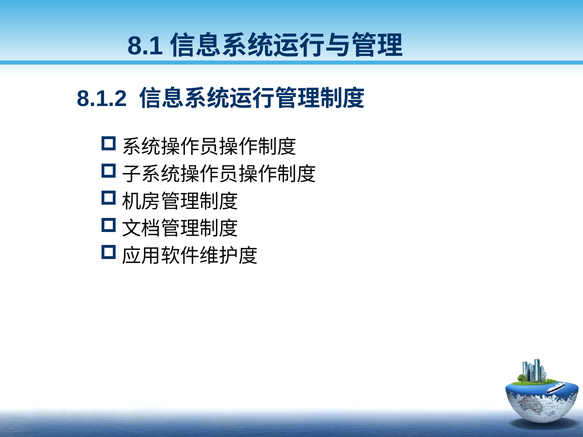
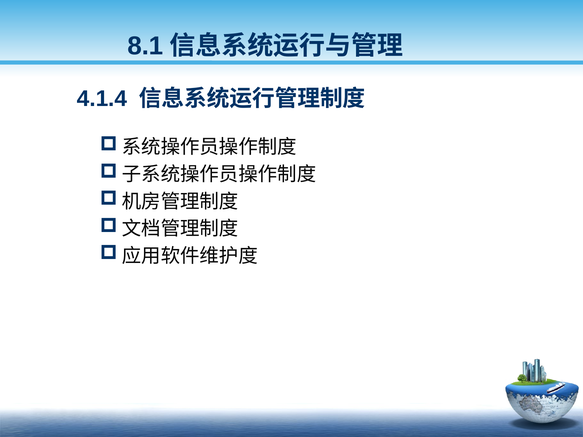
8.1.2: 8.1.2 -> 4.1.4
